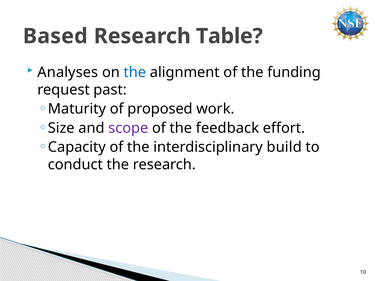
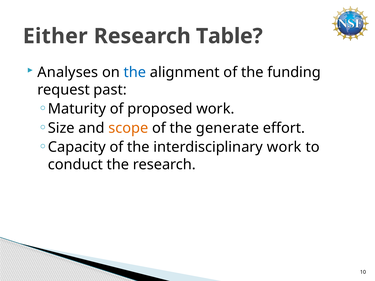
Based: Based -> Either
scope colour: purple -> orange
feedback: feedback -> generate
interdisciplinary build: build -> work
